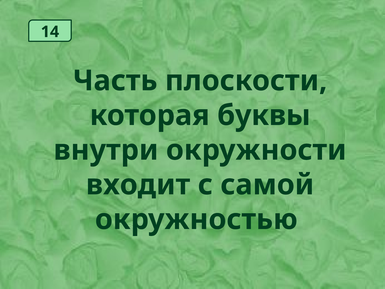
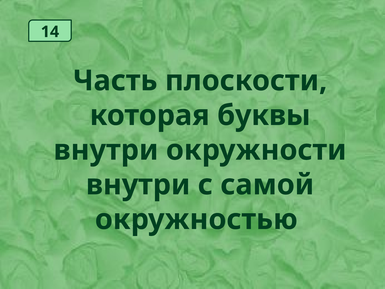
входит at (138, 185): входит -> внутри
